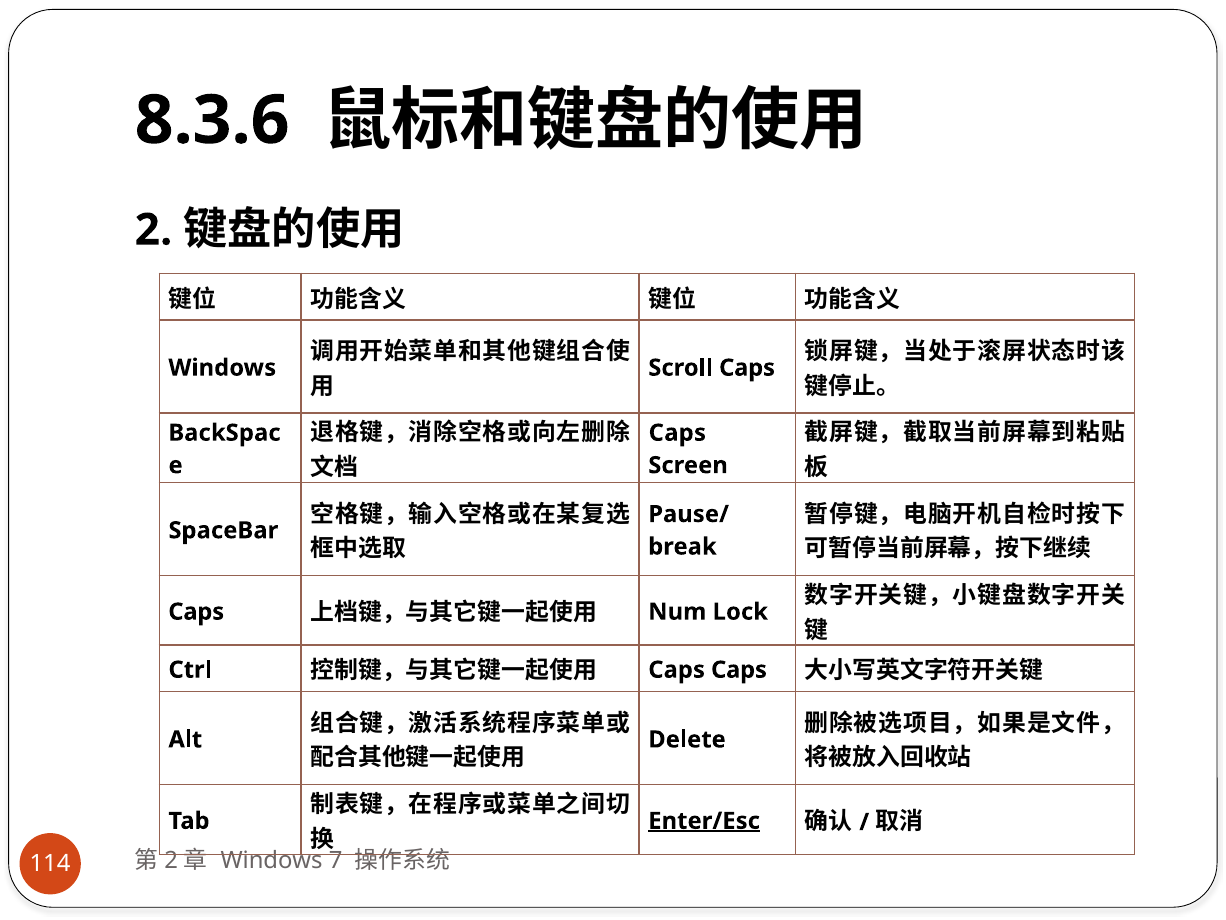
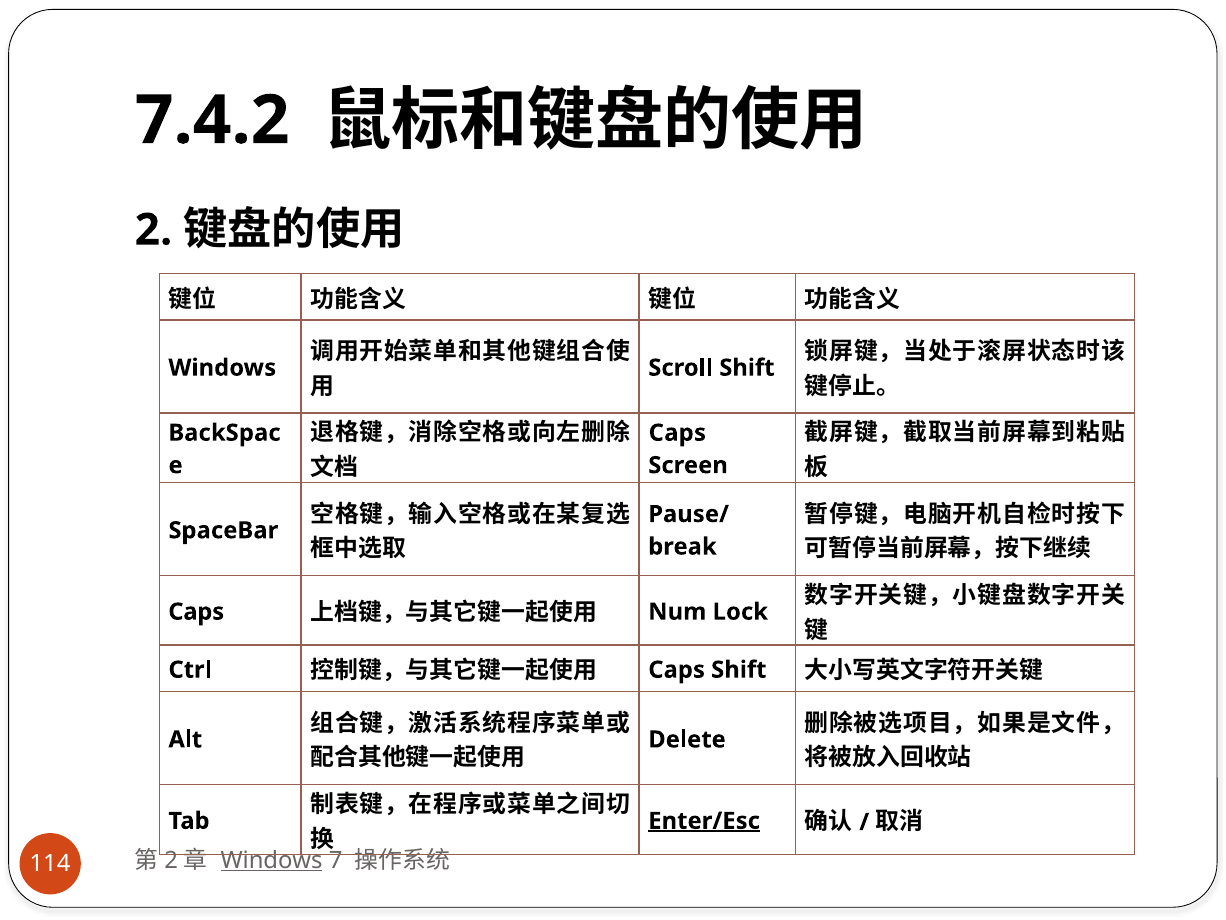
8.3.6: 8.3.6 -> 7.4.2
Scroll Caps: Caps -> Shift
Caps Caps: Caps -> Shift
Windows at (272, 860) underline: none -> present
